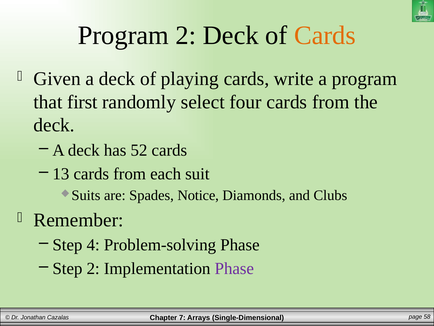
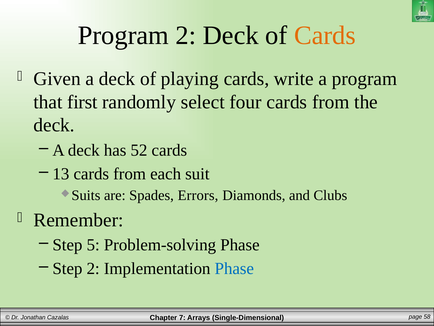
Notice: Notice -> Errors
4: 4 -> 5
Phase at (234, 268) colour: purple -> blue
